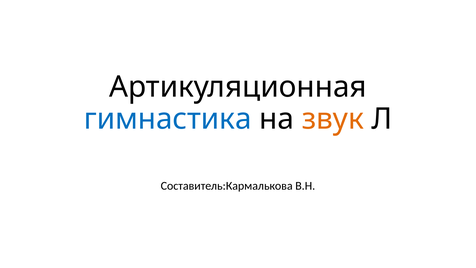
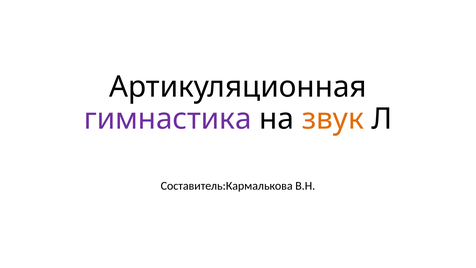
гимнастика colour: blue -> purple
